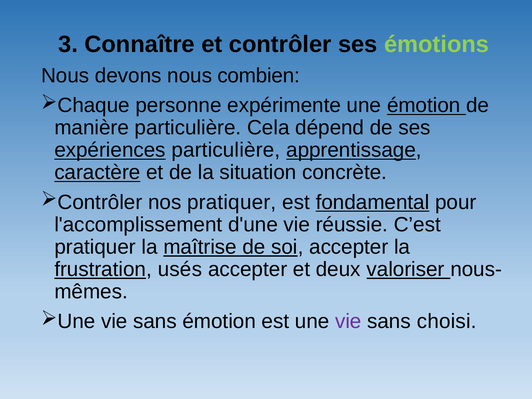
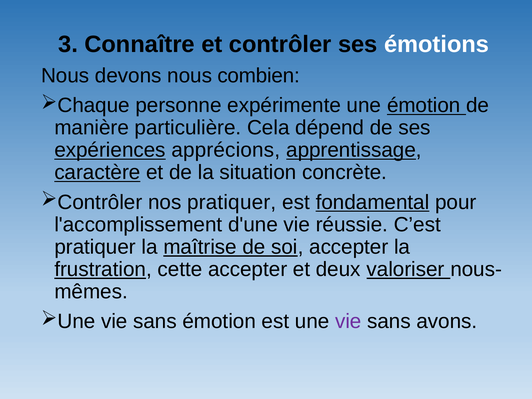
émotions colour: light green -> white
expériences particulière: particulière -> apprécions
usés: usés -> cette
choisi: choisi -> avons
